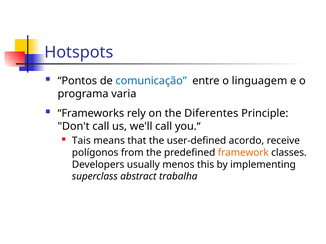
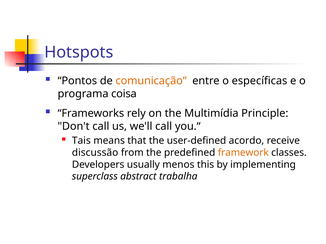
comunicação colour: blue -> orange
linguagem: linguagem -> específicas
varia: varia -> coisa
Diferentes: Diferentes -> Multimídia
polígonos: polígonos -> discussão
